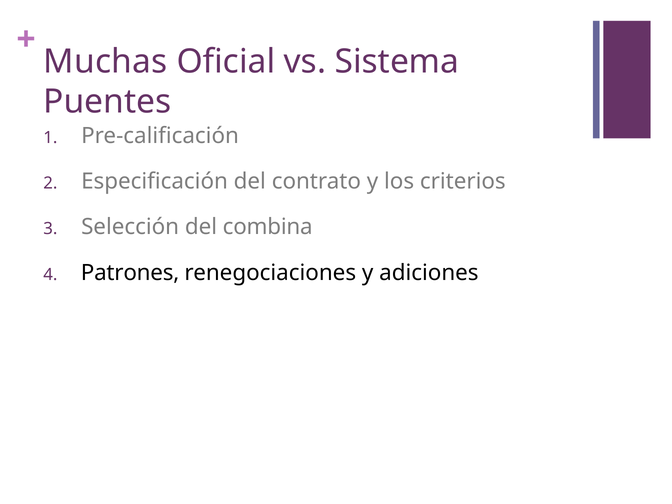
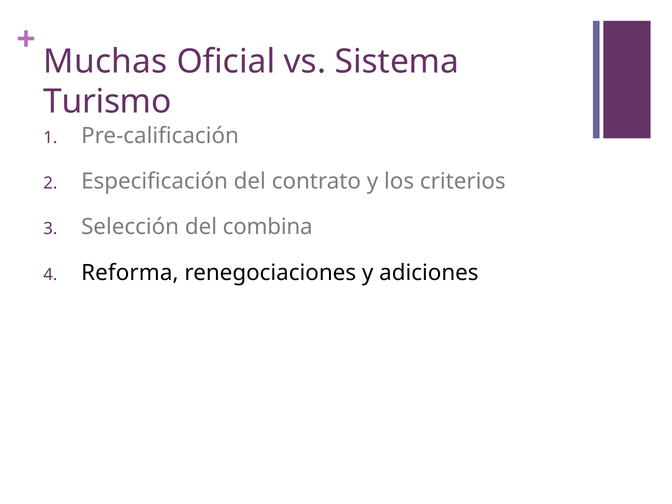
Puentes: Puentes -> Turismo
Patrones: Patrones -> Reforma
